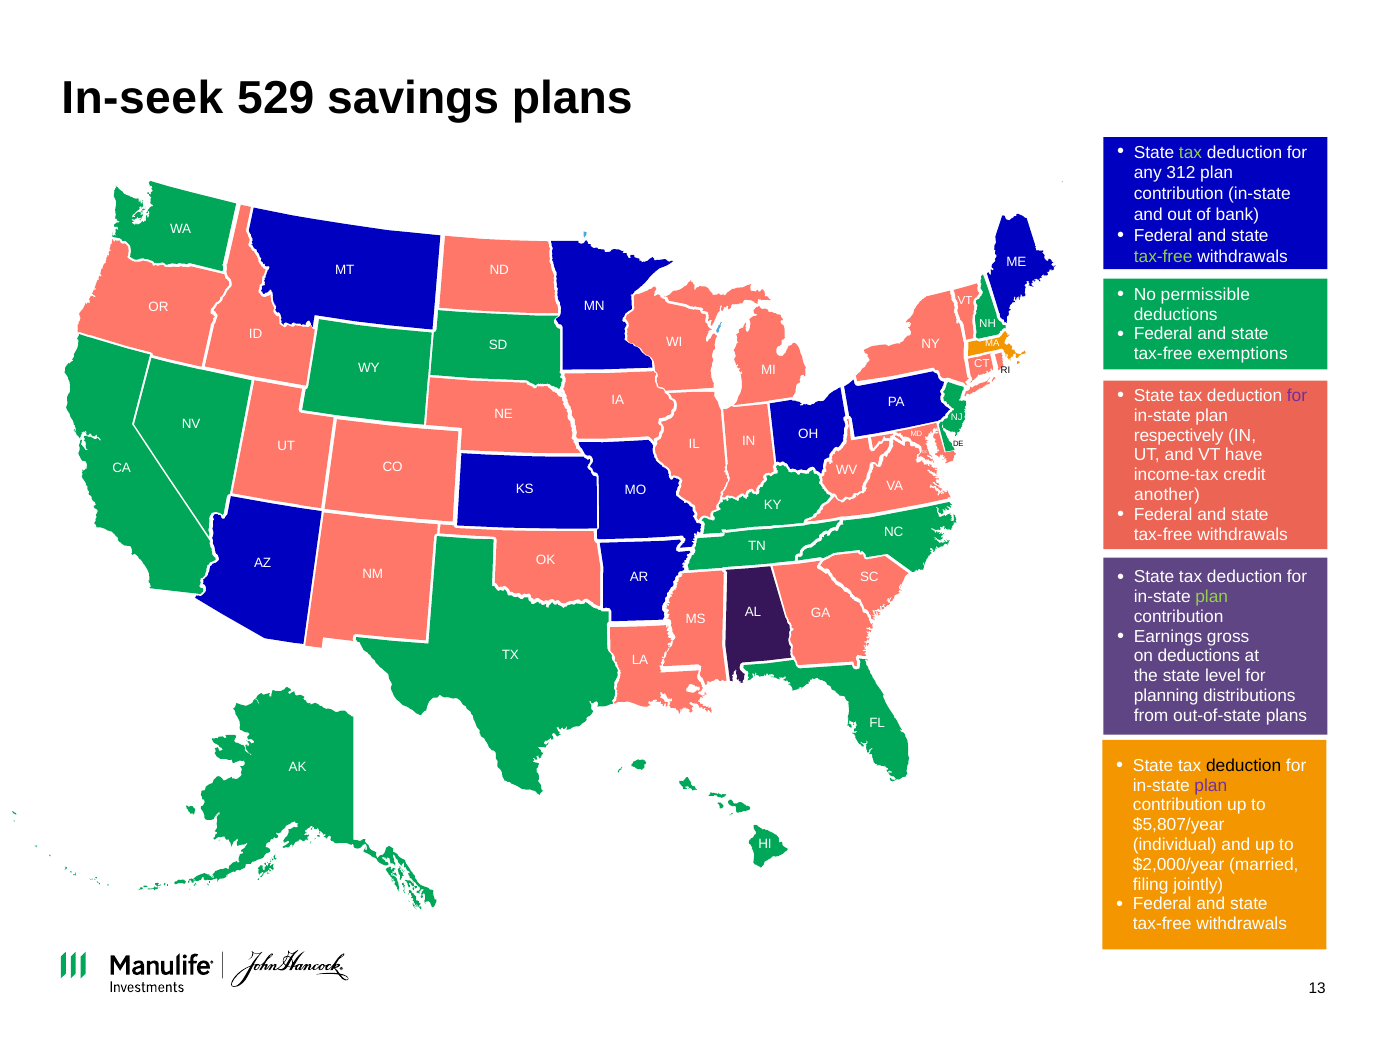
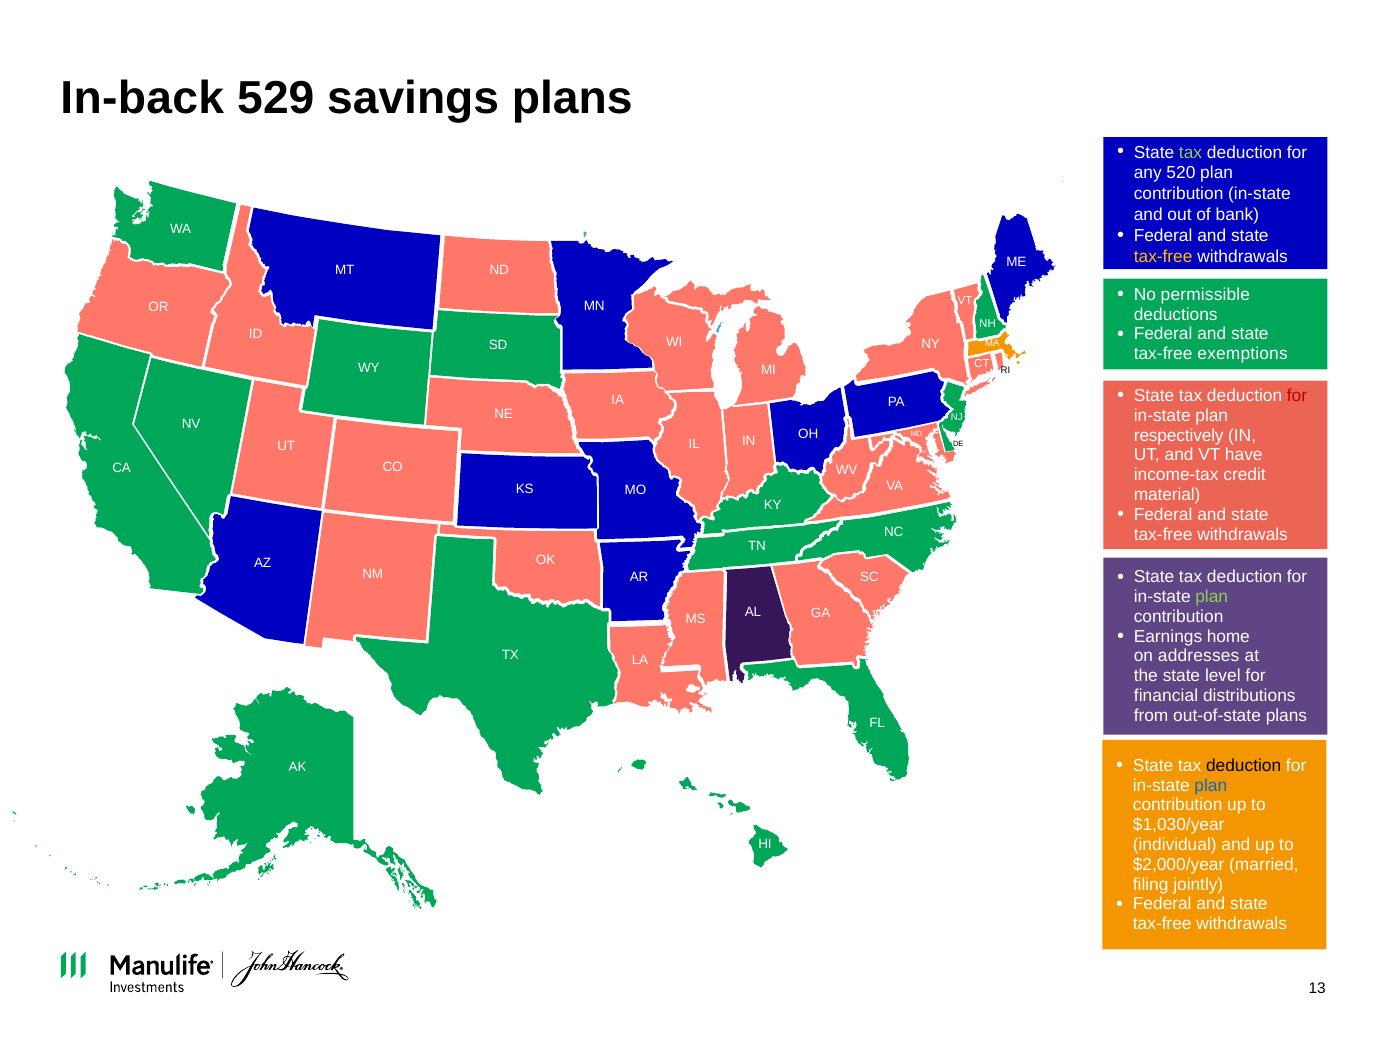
In-seek: In-seek -> In-back
312: 312 -> 520
tax-free at (1163, 257) colour: light green -> yellow
for at (1297, 396) colour: purple -> red
another: another -> material
gross: gross -> home
on deductions: deductions -> addresses
planning: planning -> financial
plan at (1211, 786) colour: purple -> blue
$5,807/year: $5,807/year -> $1,030/year
